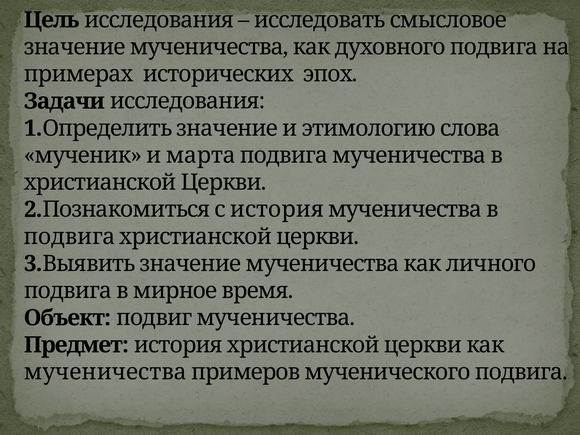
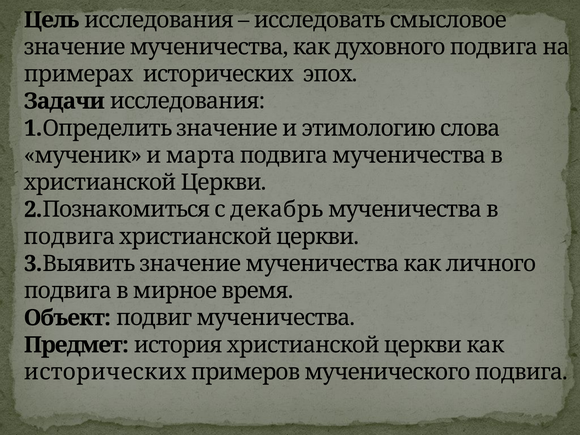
с история: история -> декабрь
мученичества at (105, 372): мученичества -> исторических
